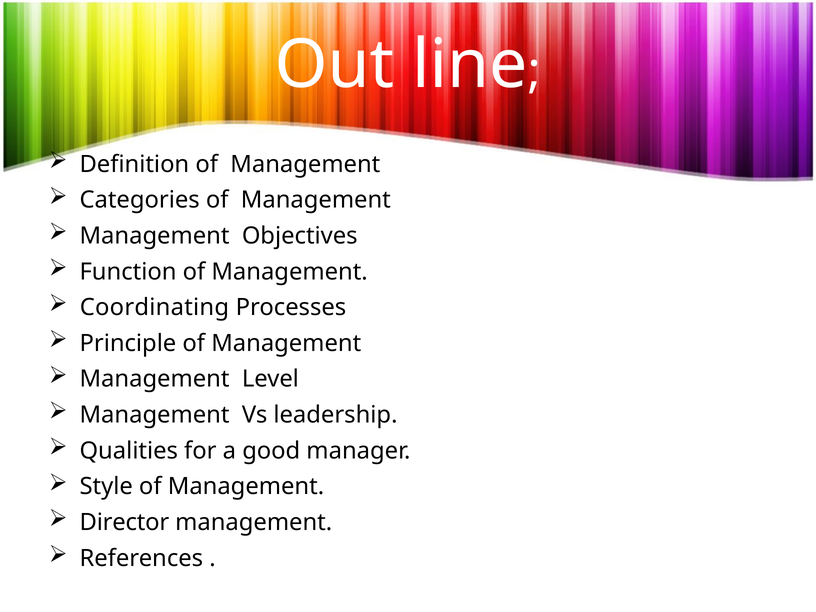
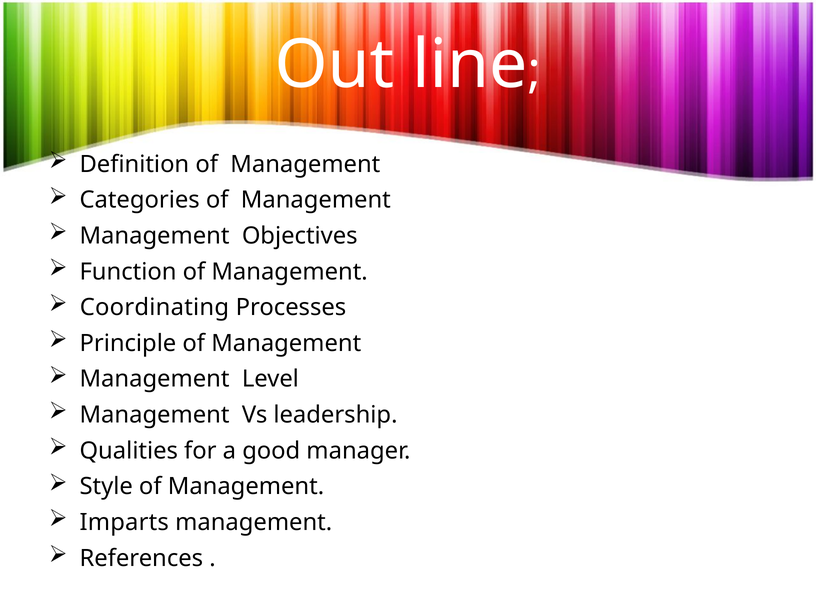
Director: Director -> Imparts
